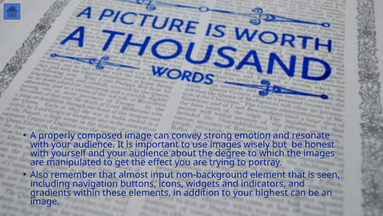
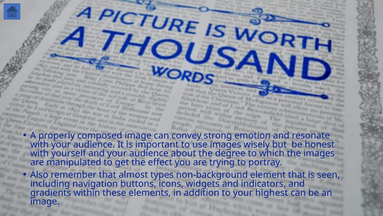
input: input -> types
